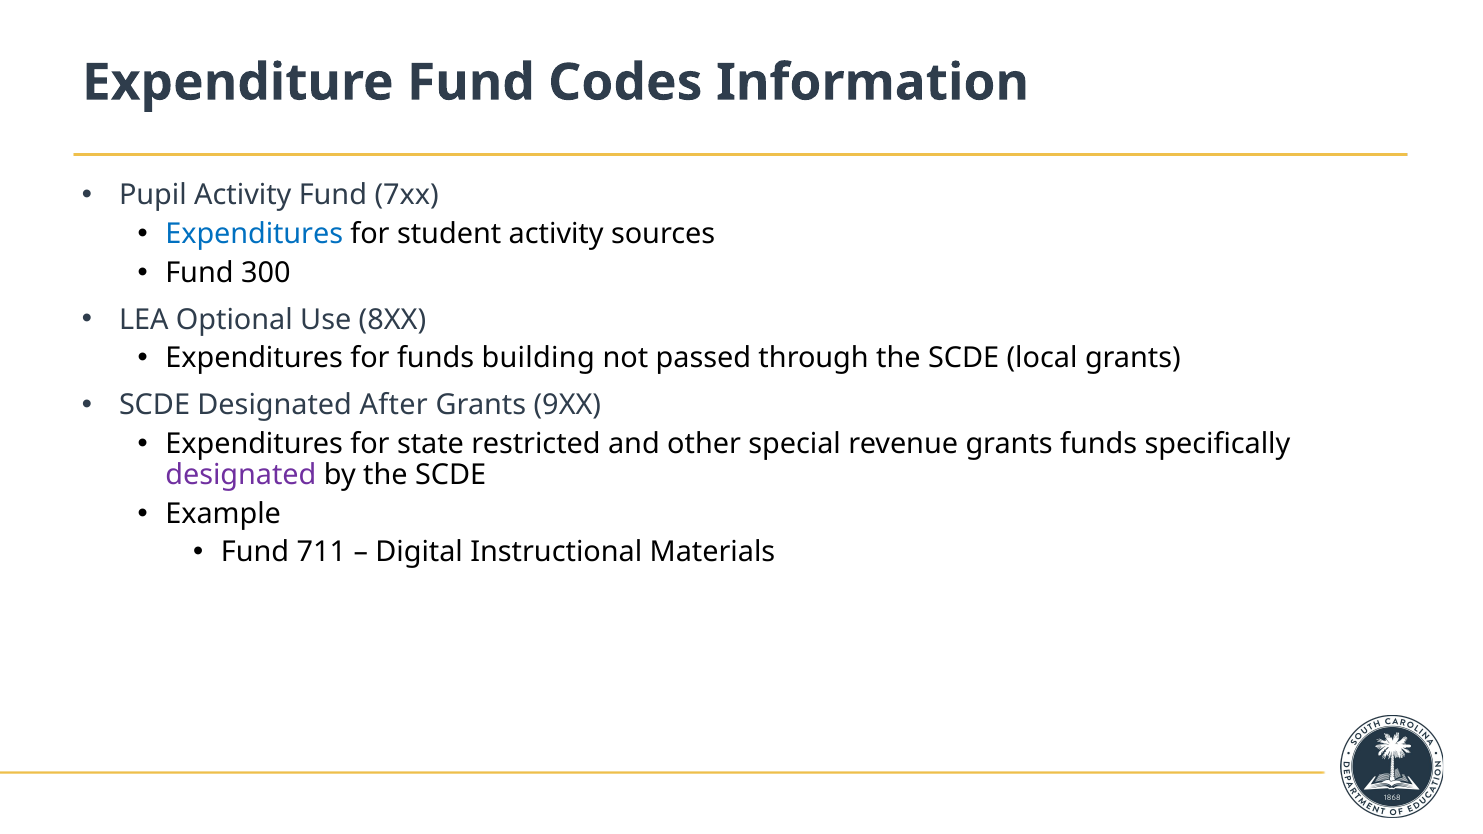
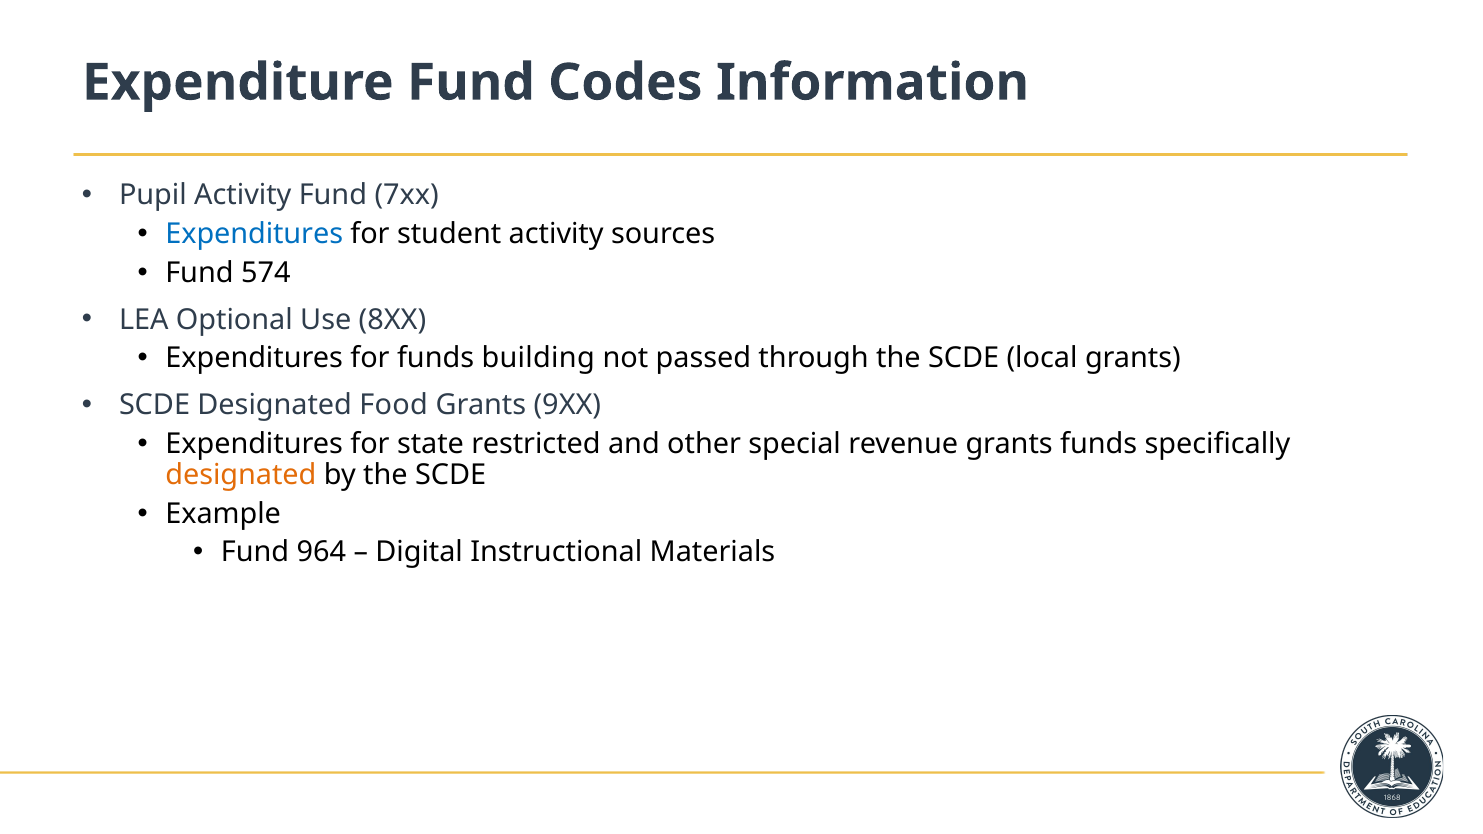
300: 300 -> 574
After: After -> Food
designated at (241, 475) colour: purple -> orange
711: 711 -> 964
